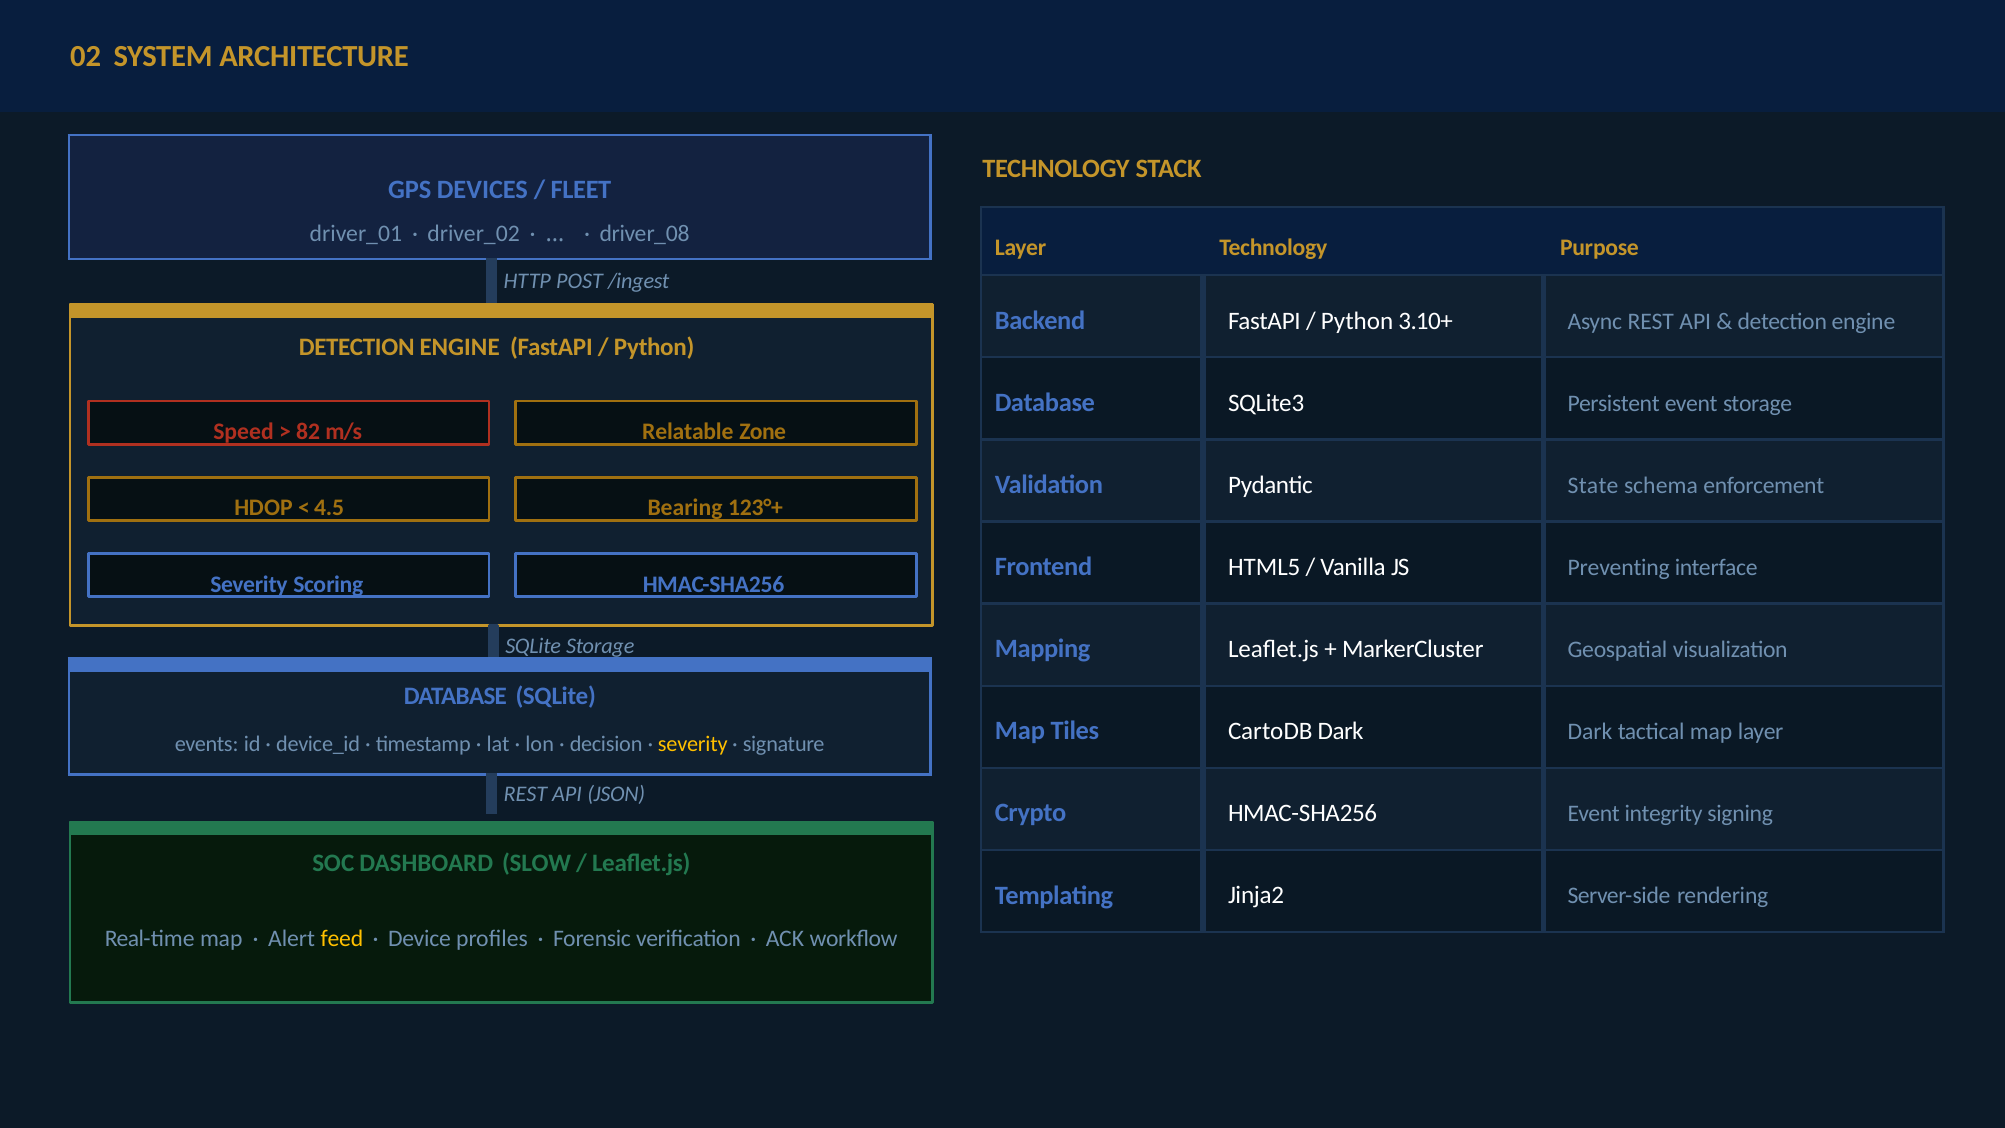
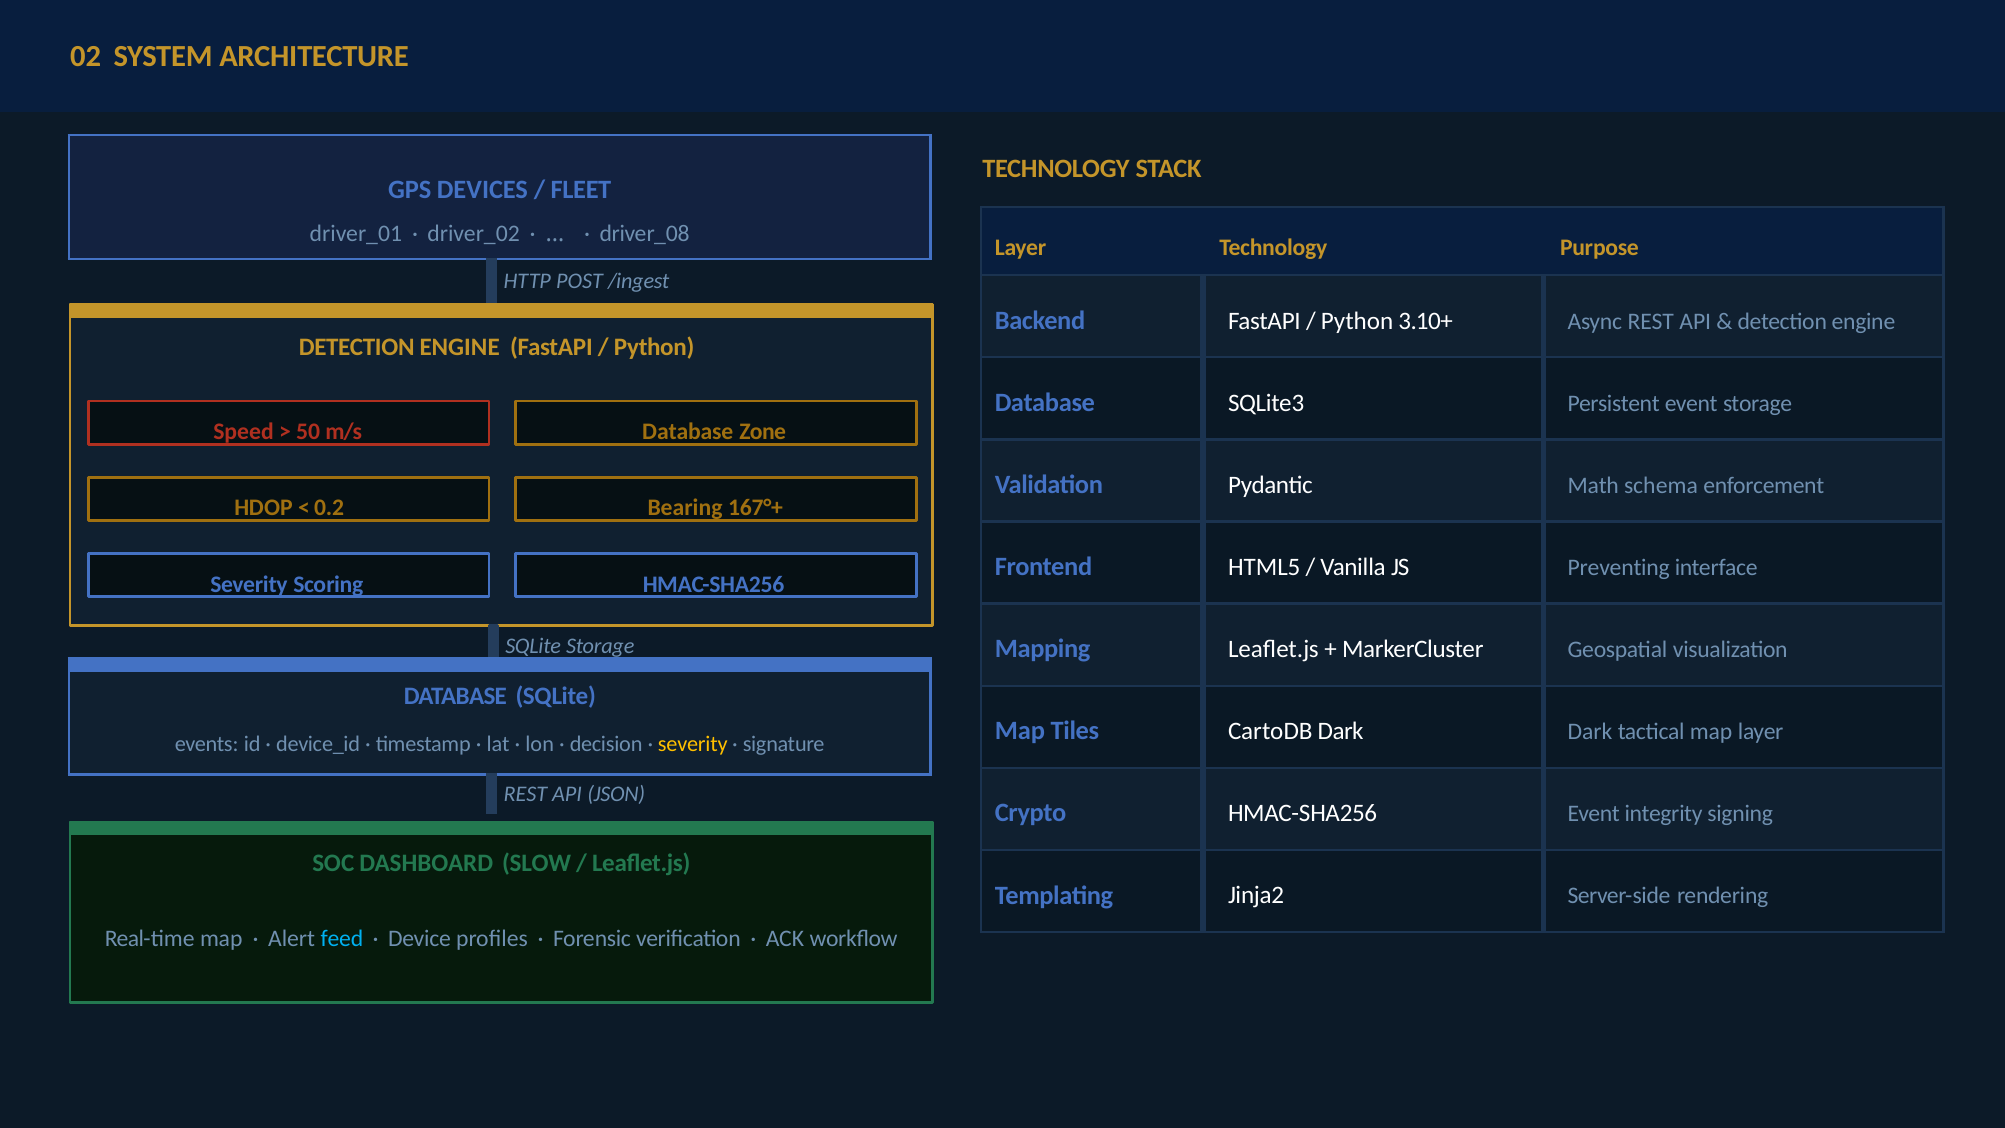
82: 82 -> 50
m/s Relatable: Relatable -> Database
State: State -> Math
4.5: 4.5 -> 0.2
123°+: 123°+ -> 167°+
feed colour: yellow -> light blue
